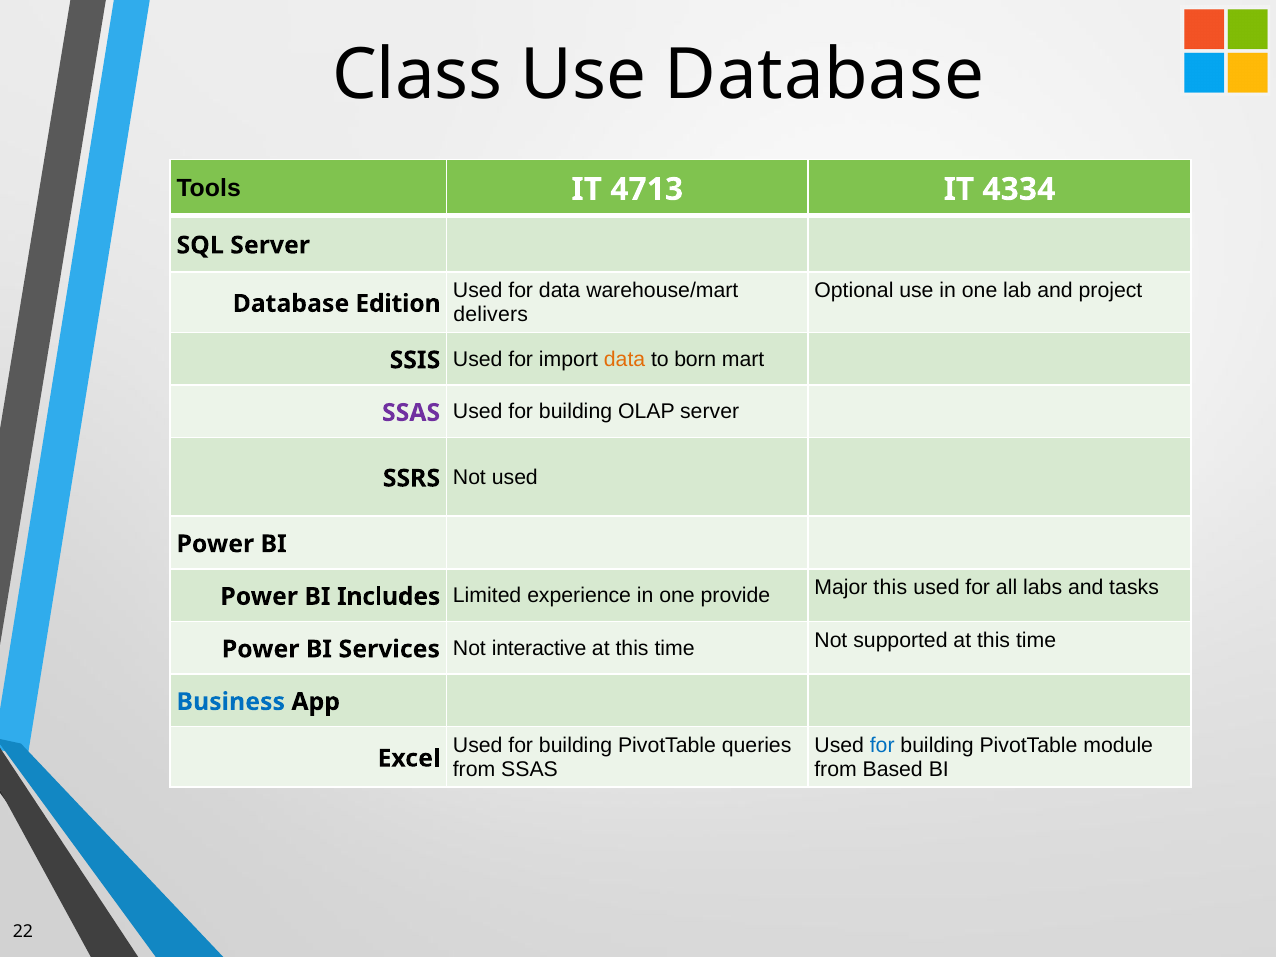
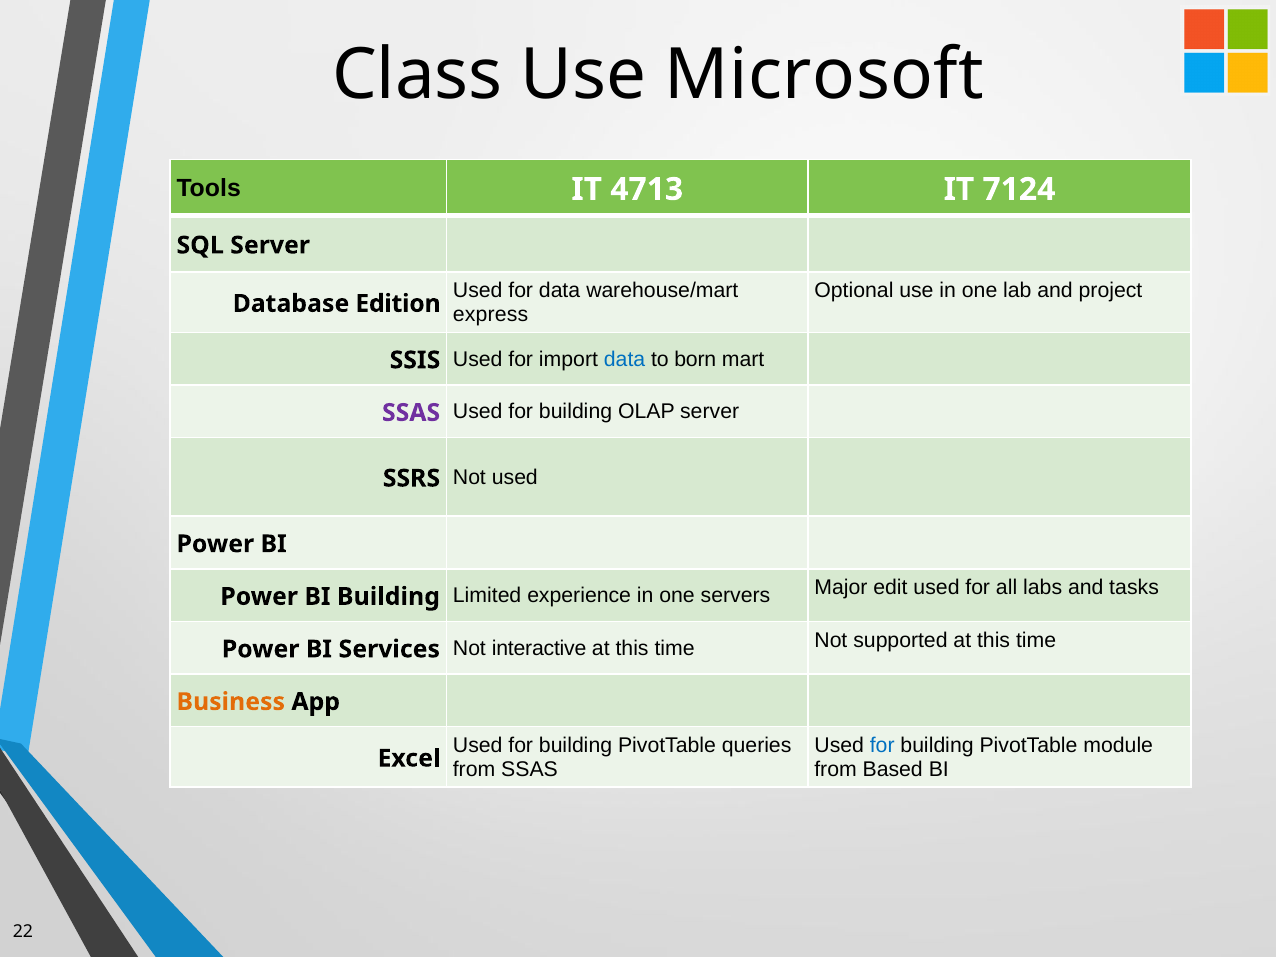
Use Database: Database -> Microsoft
4334: 4334 -> 7124
delivers: delivers -> express
data at (625, 359) colour: orange -> blue
BI Includes: Includes -> Building
provide: provide -> servers
Major this: this -> edit
Business colour: blue -> orange
